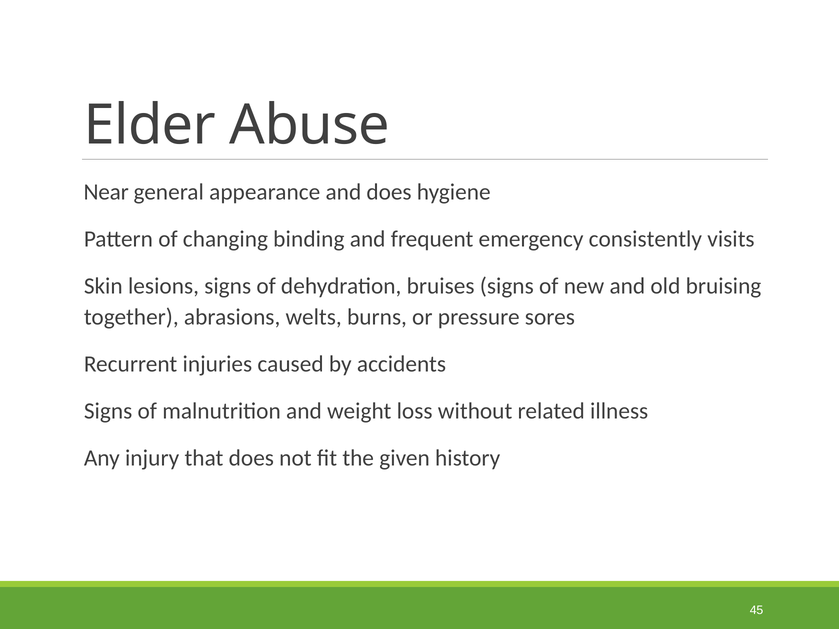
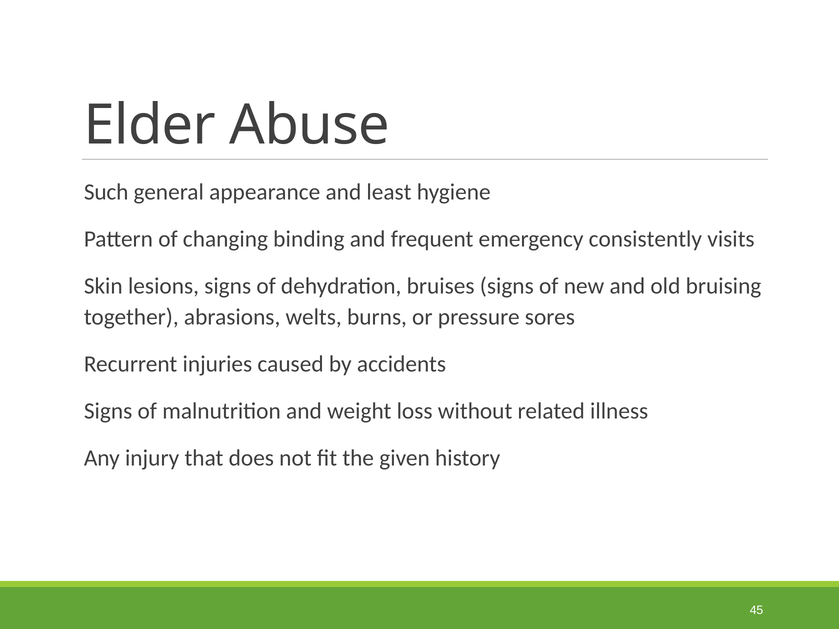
Near: Near -> Such
and does: does -> least
